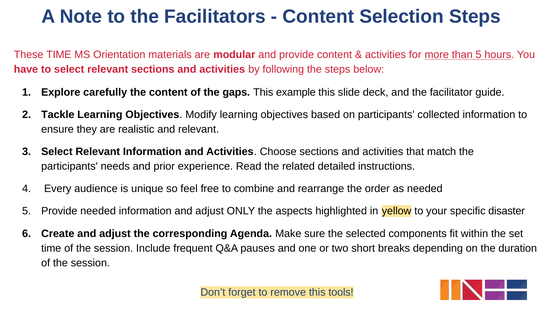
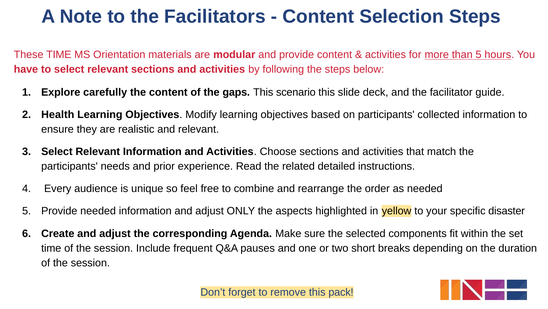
example: example -> scenario
Tackle: Tackle -> Health
tools: tools -> pack
